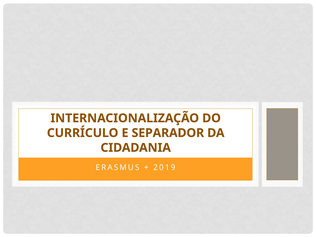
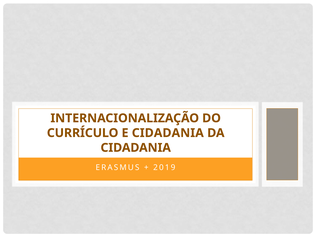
E SEPARADOR: SEPARADOR -> CIDADANIA
